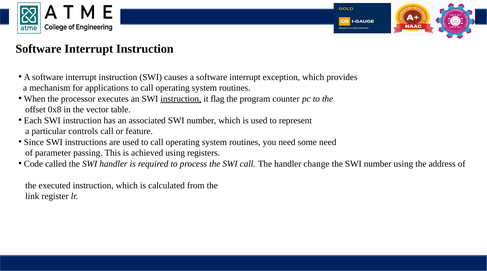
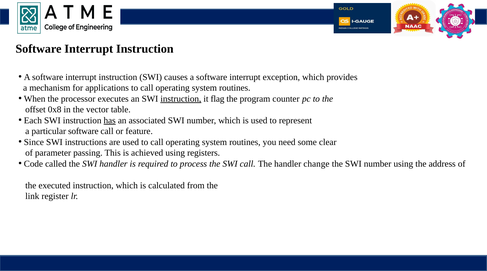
has underline: none -> present
particular controls: controls -> software
some need: need -> clear
